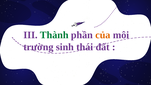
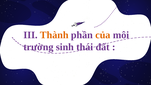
Thành colour: green -> orange
